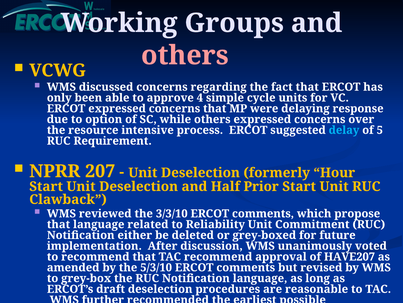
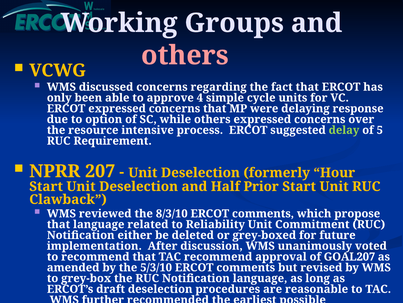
delay colour: light blue -> light green
3/3/10: 3/3/10 -> 8/3/10
HAVE207: HAVE207 -> GOAL207
